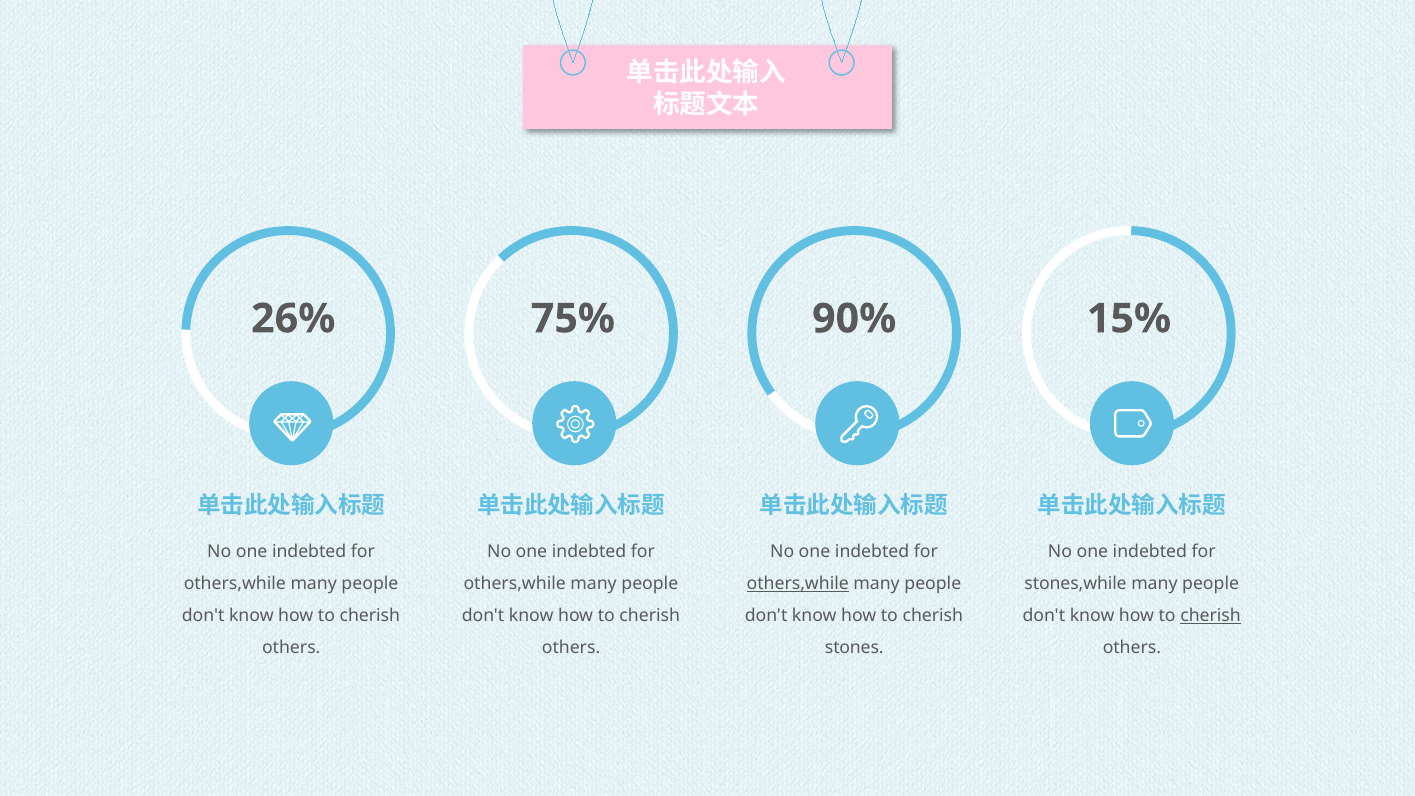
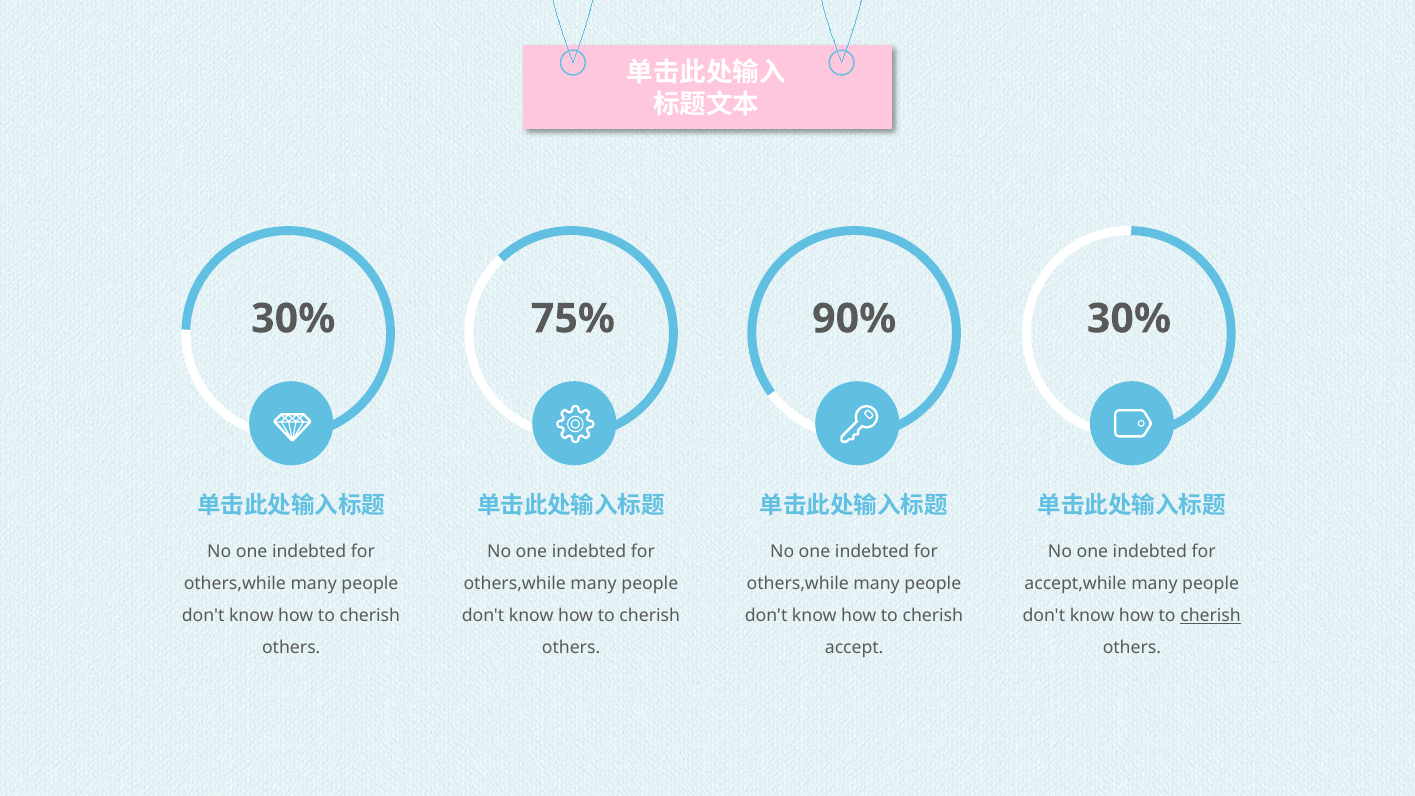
26% at (293, 319): 26% -> 30%
90% 15%: 15% -> 30%
others,while at (798, 584) underline: present -> none
stones,while: stones,while -> accept,while
stones: stones -> accept
